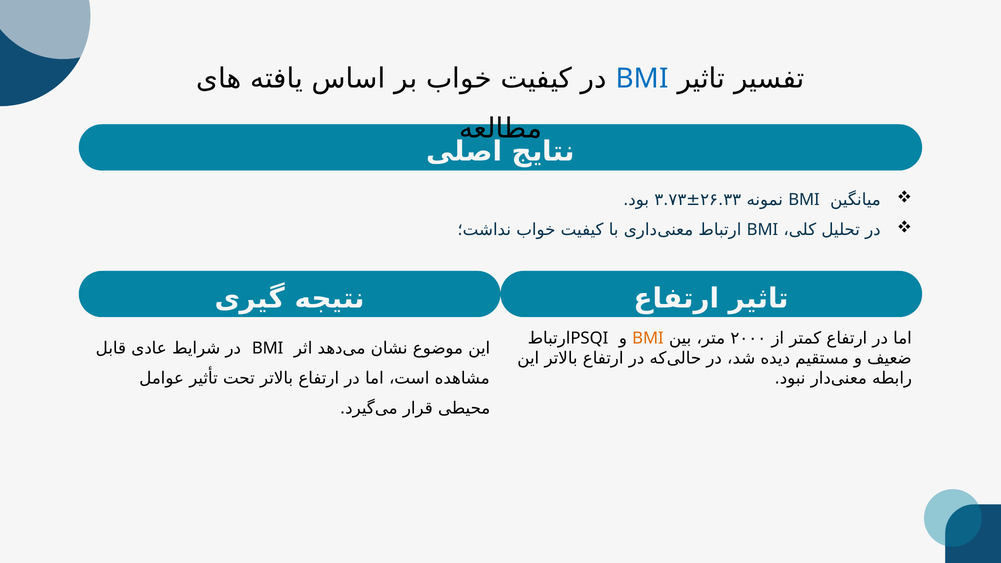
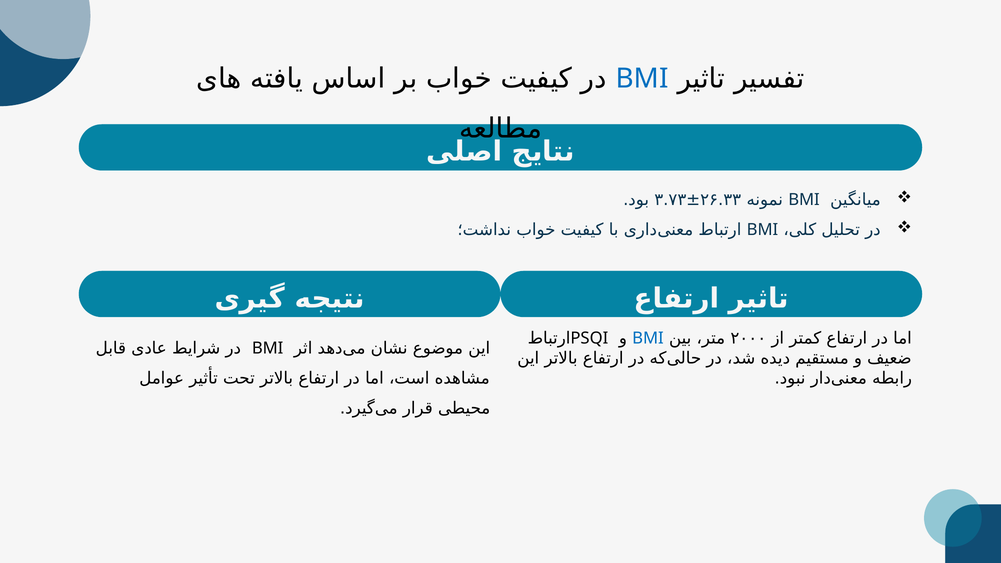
BMI at (648, 338) colour: orange -> blue
